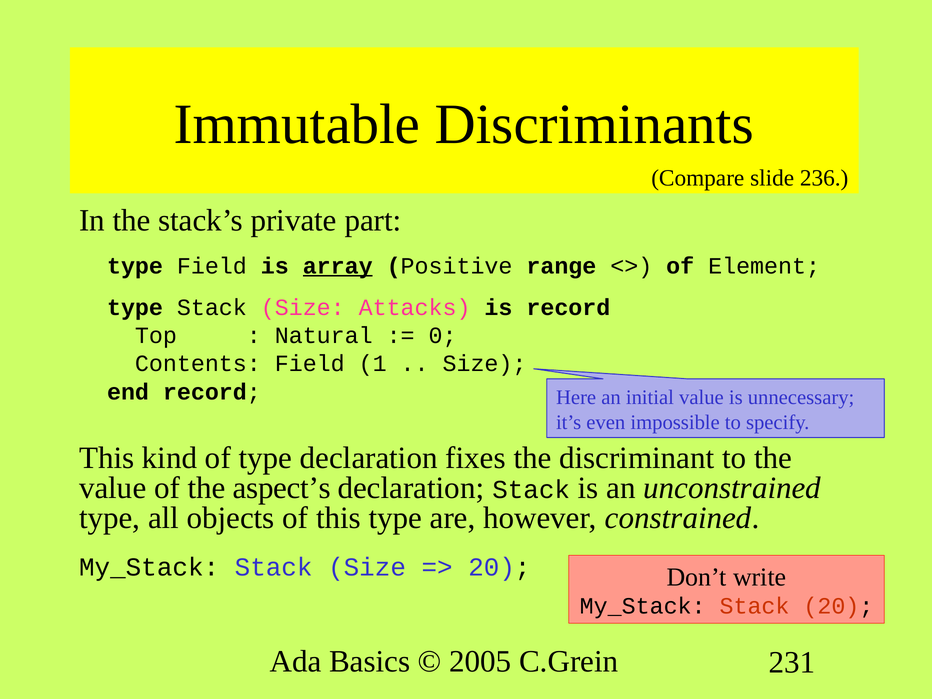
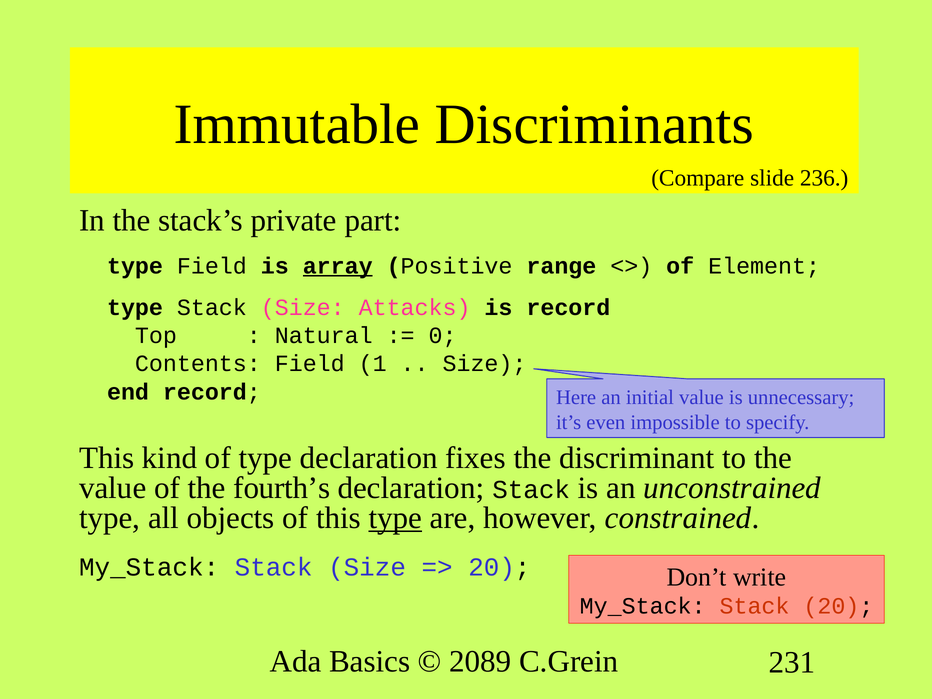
aspect’s: aspect’s -> fourth’s
type at (395, 518) underline: none -> present
2005: 2005 -> 2089
